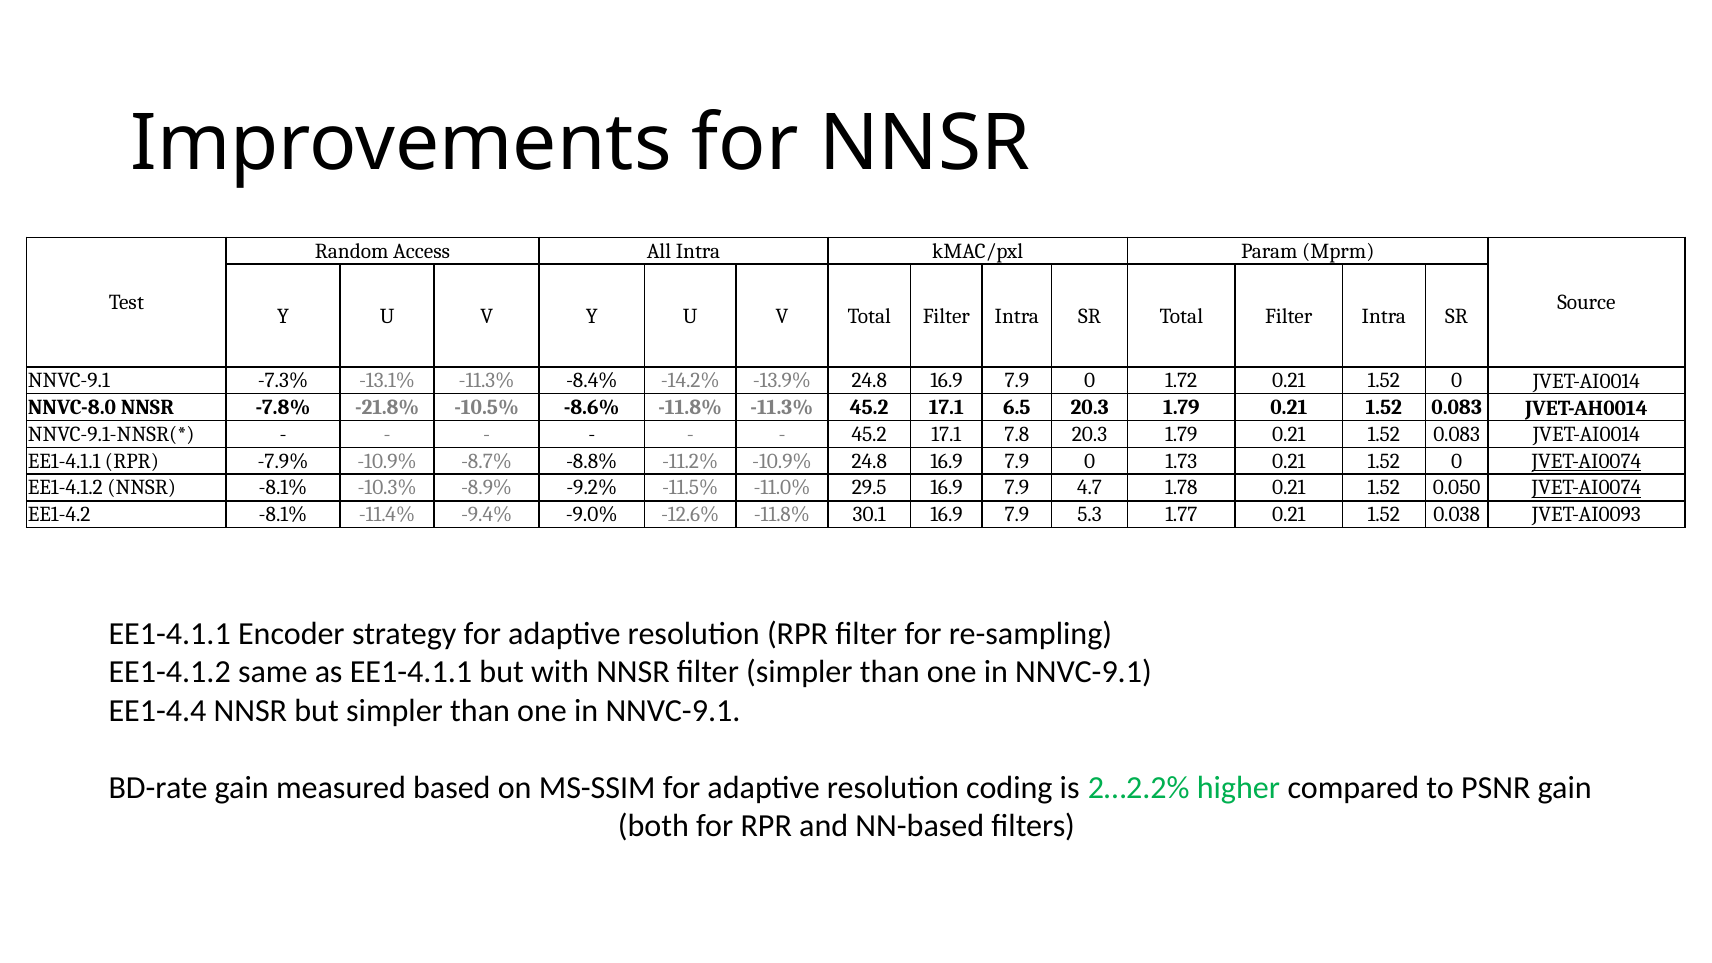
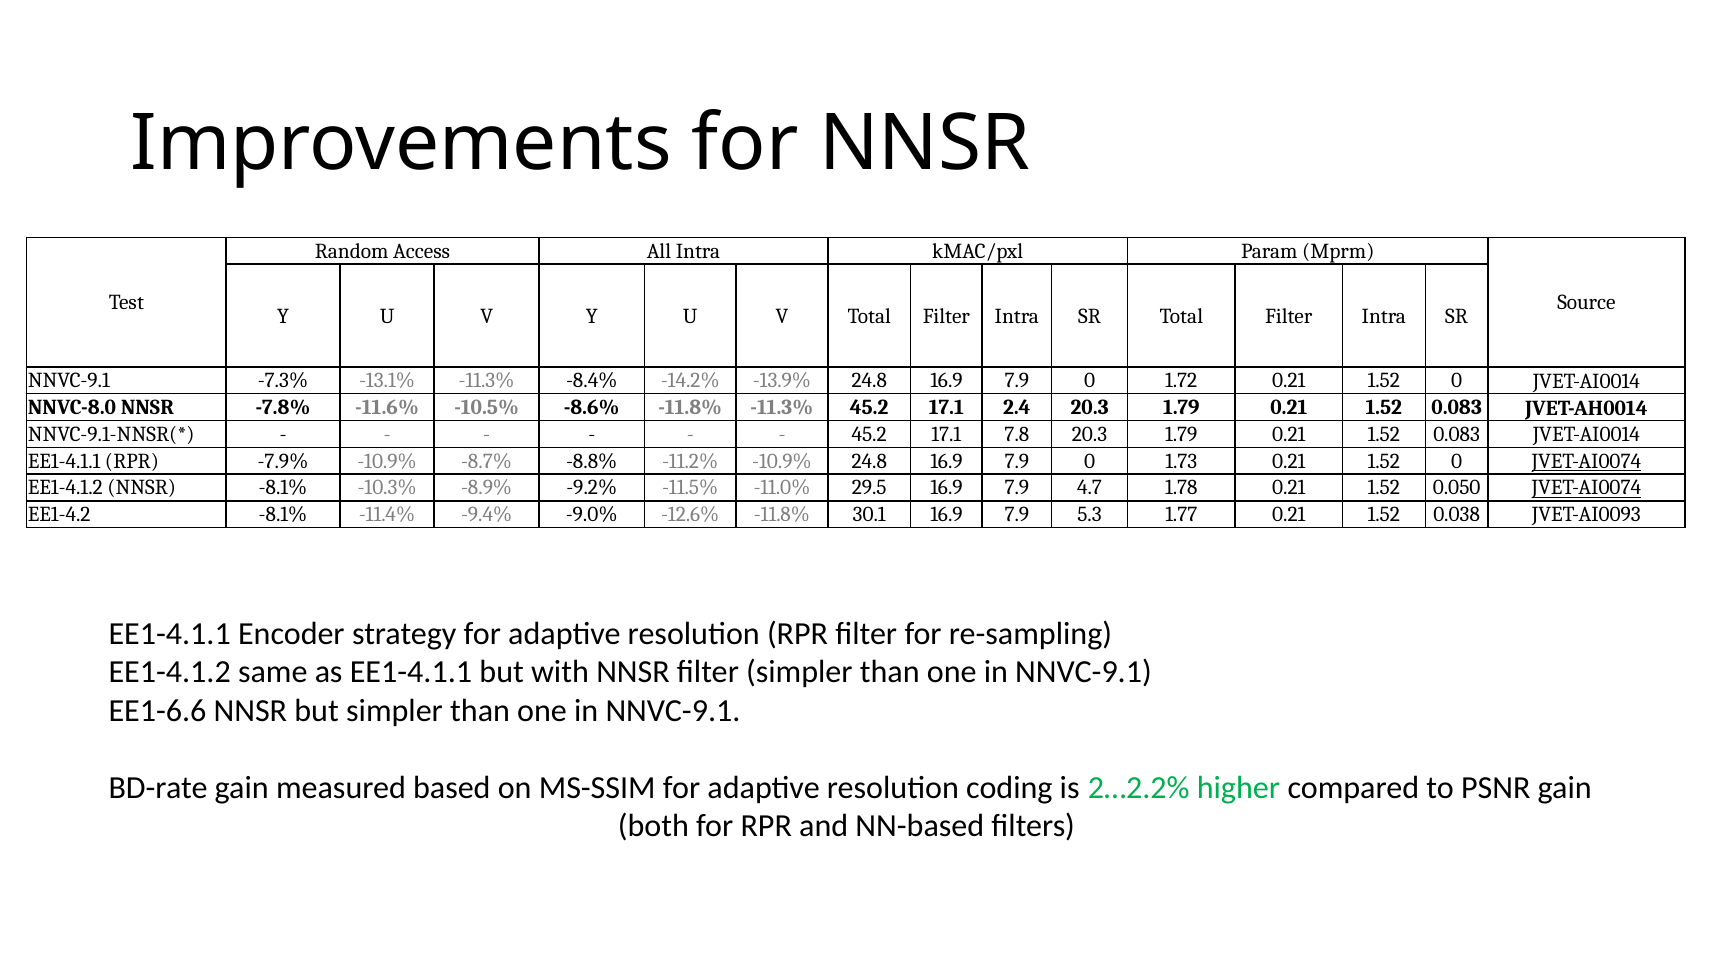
-21.8%: -21.8% -> -11.6%
6.5: 6.5 -> 2.4
EE1-4.4: EE1-4.4 -> EE1-6.6
